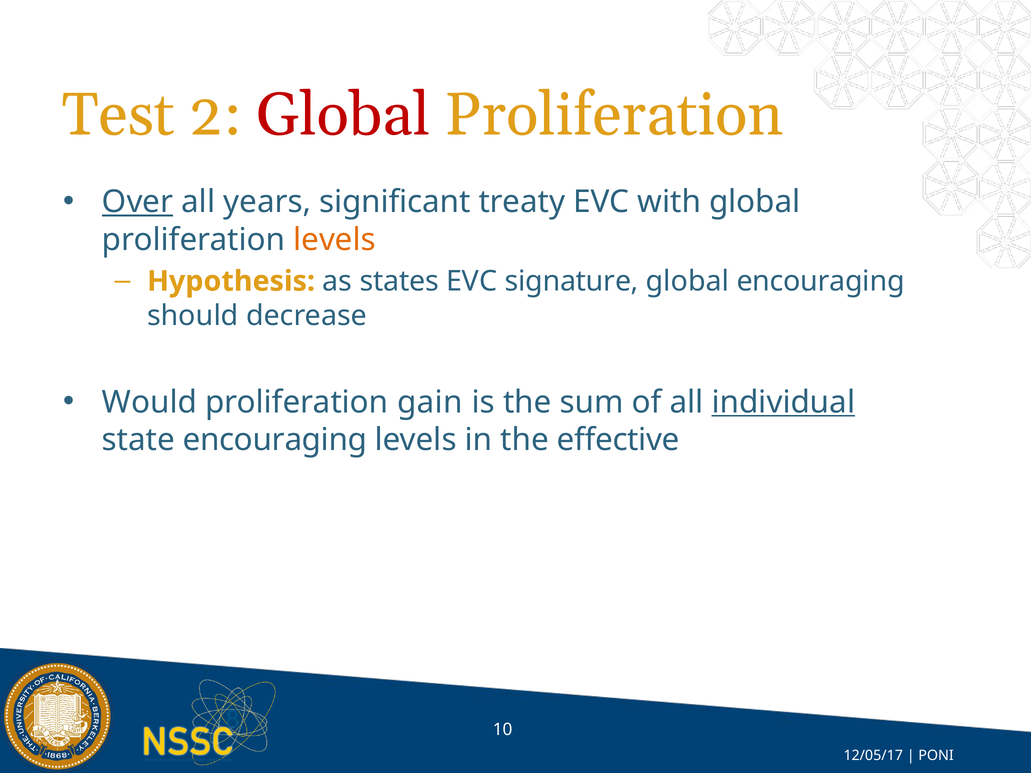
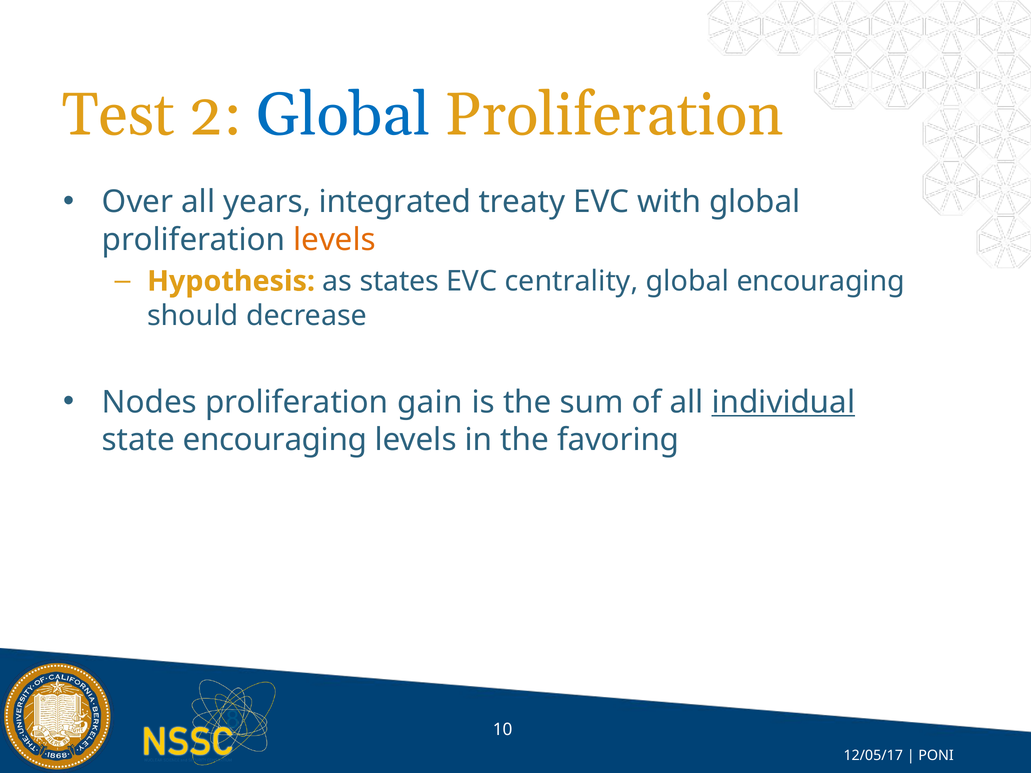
Global at (343, 115) colour: red -> blue
Over underline: present -> none
significant: significant -> integrated
signature: signature -> centrality
Would: Would -> Nodes
effective: effective -> favoring
